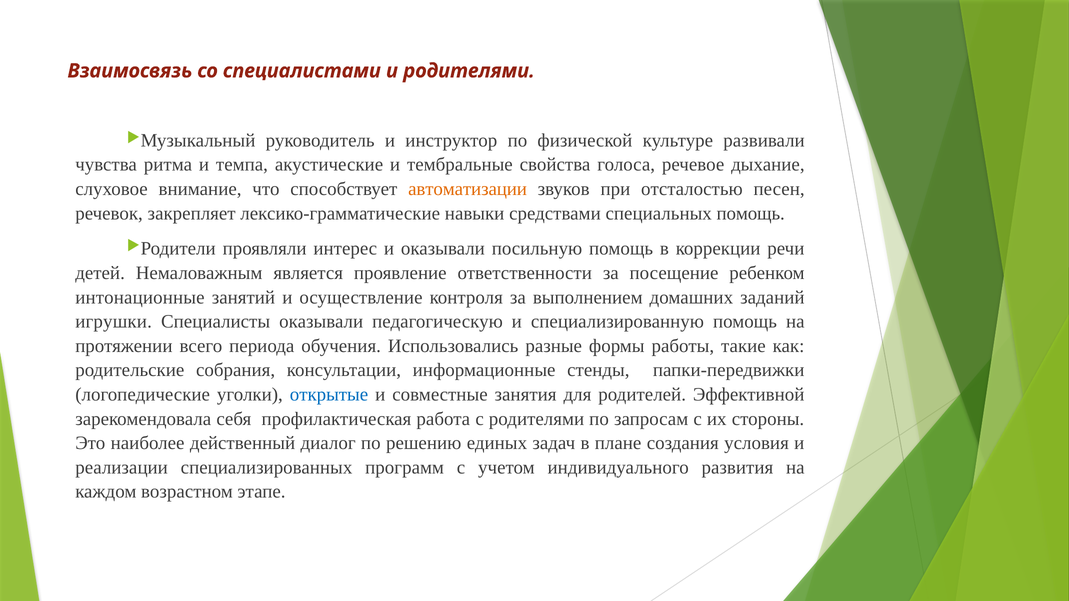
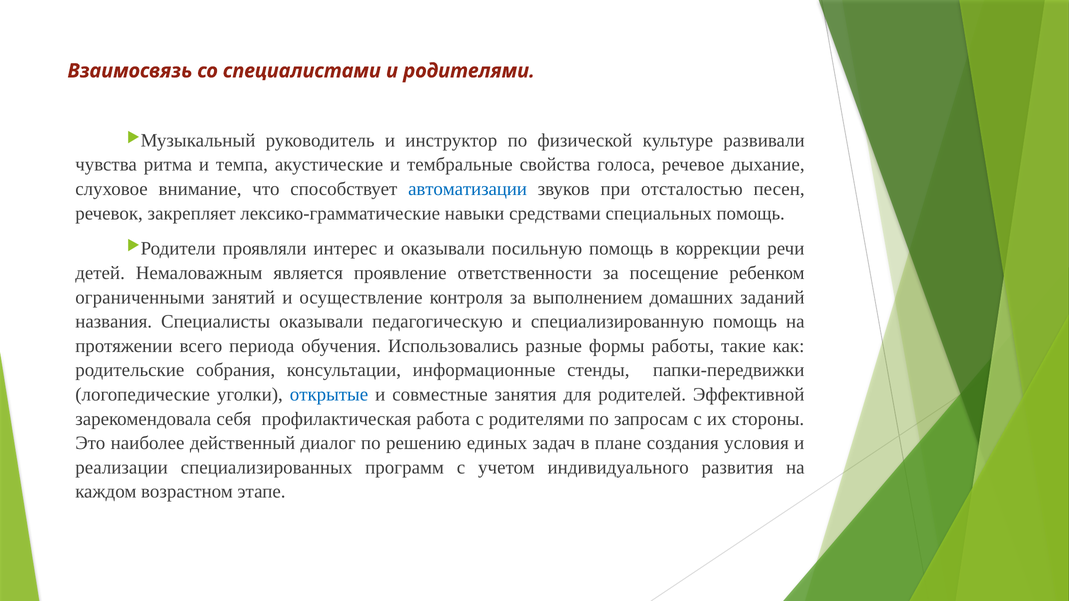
автоматизации colour: orange -> blue
интонационные: интонационные -> ограниченными
игрушки: игрушки -> названия
